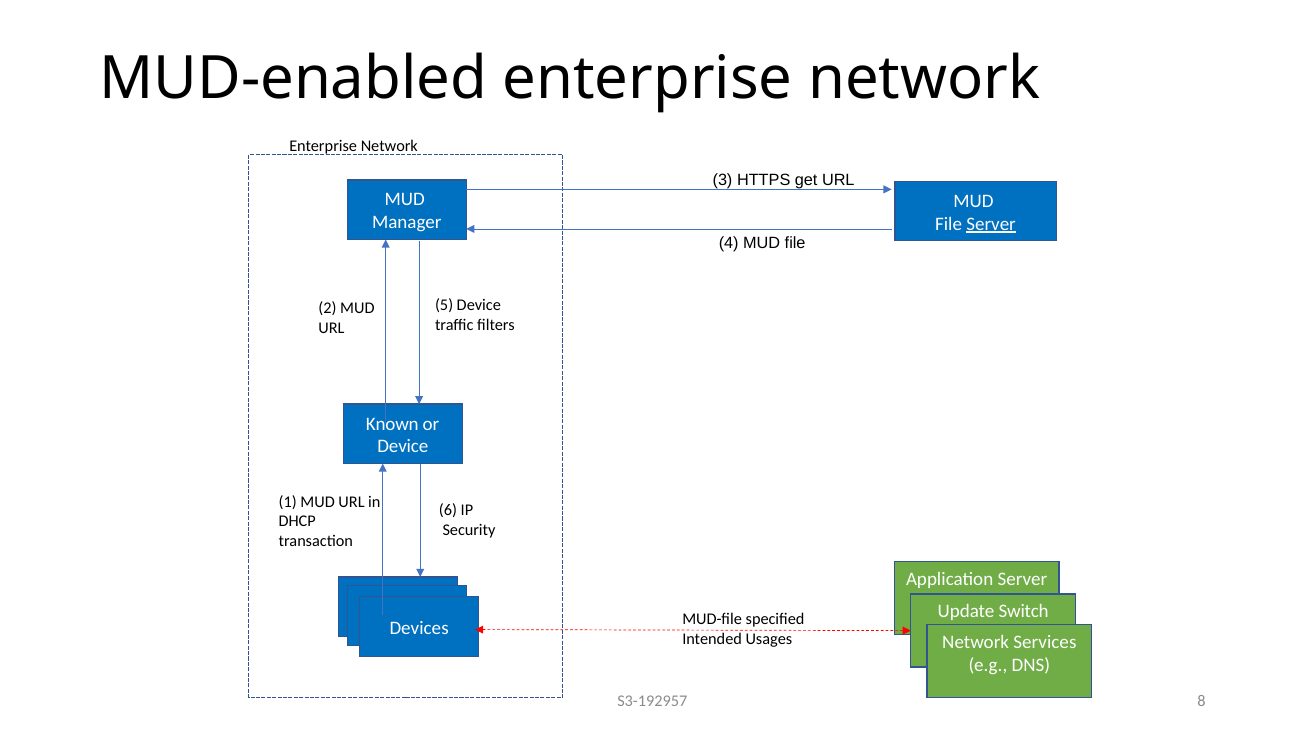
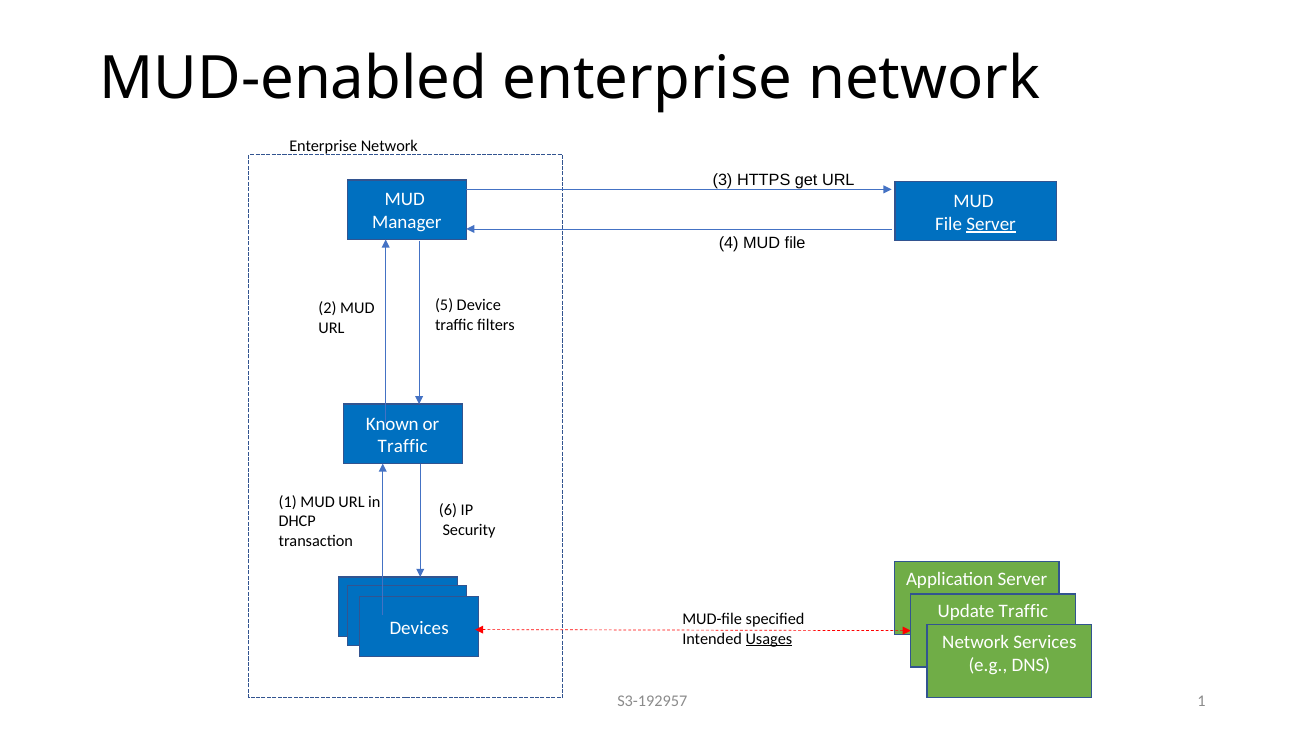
Device at (403, 447): Device -> Traffic
Update Switch: Switch -> Traffic
Usages underline: none -> present
S3-192957 8: 8 -> 1
